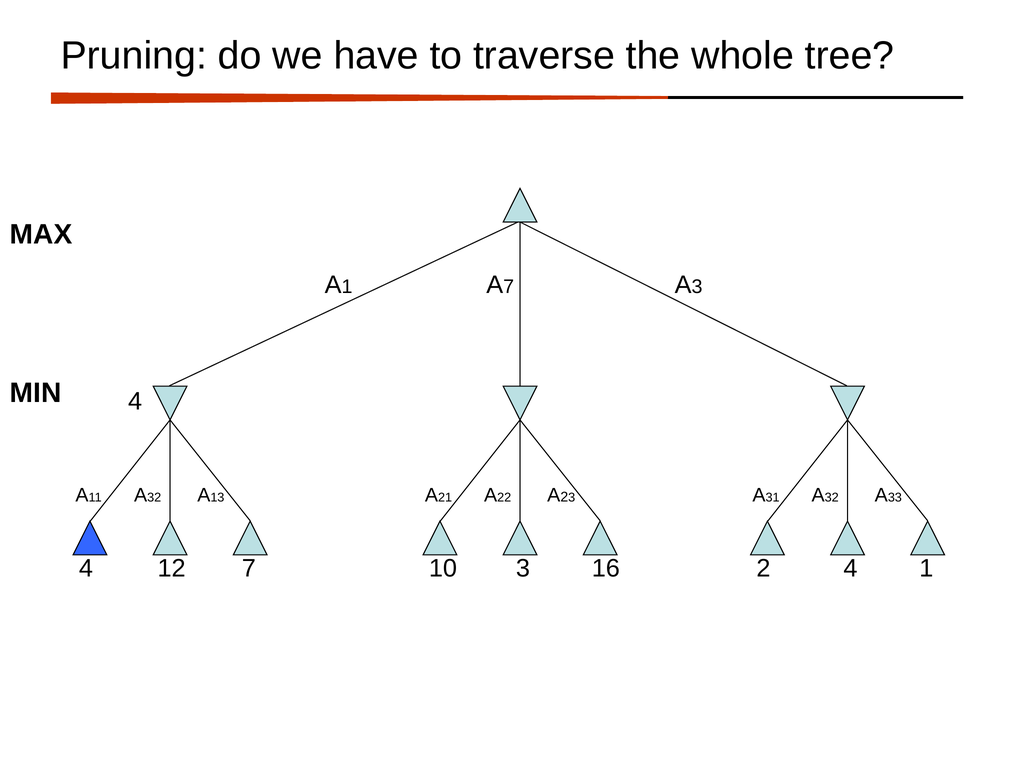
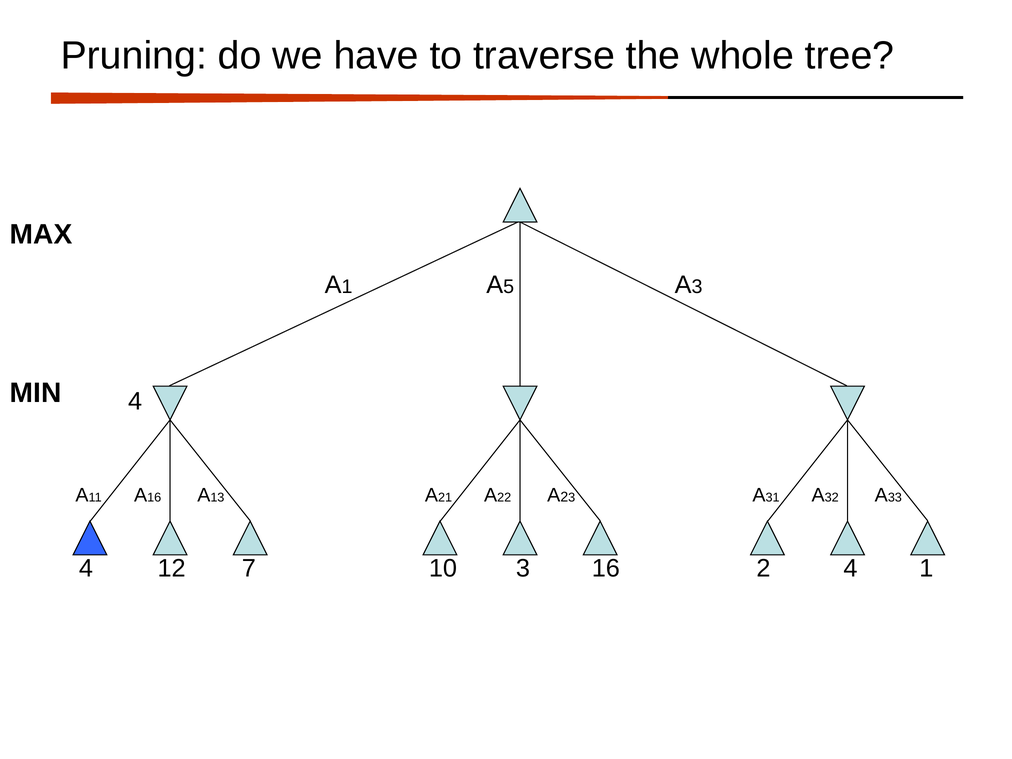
7 at (509, 287): 7 -> 5
32 at (154, 498): 32 -> 16
